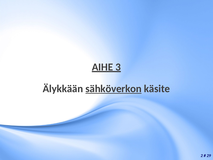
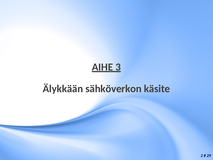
sähköverkon underline: present -> none
